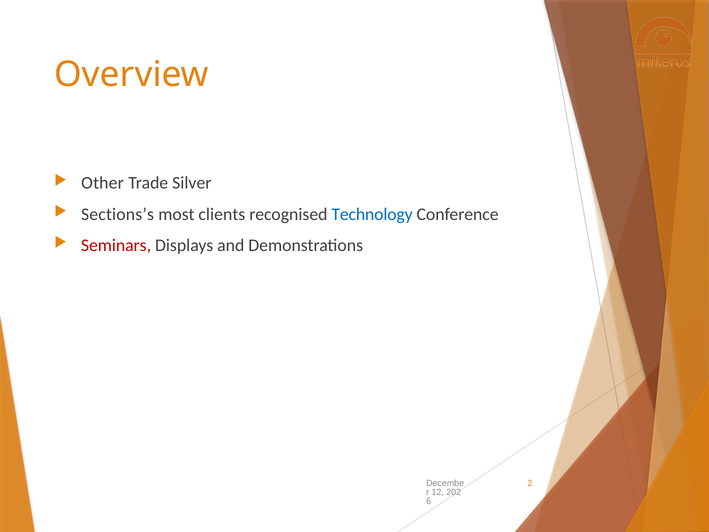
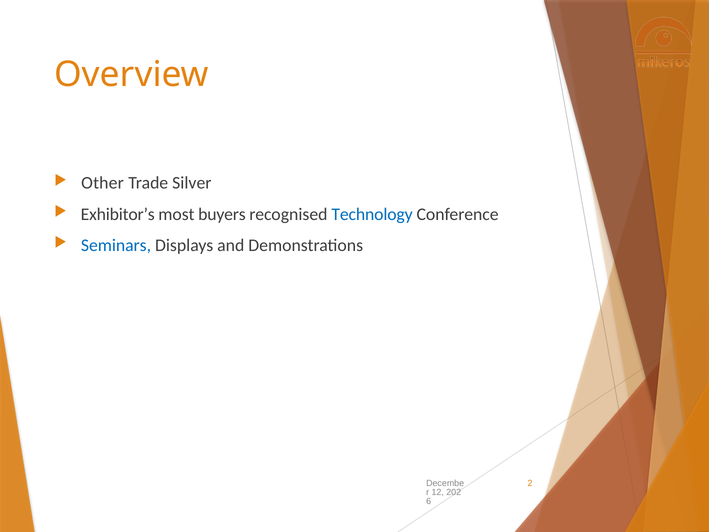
Sections’s: Sections’s -> Exhibitor’s
clients: clients -> buyers
Seminars colour: red -> blue
